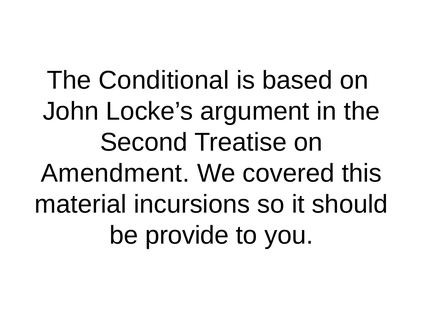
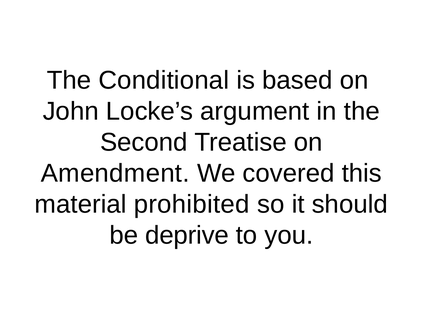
incursions: incursions -> prohibited
provide: provide -> deprive
